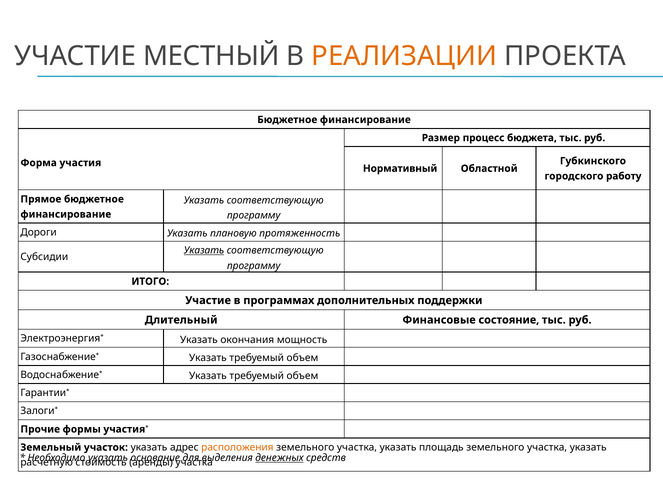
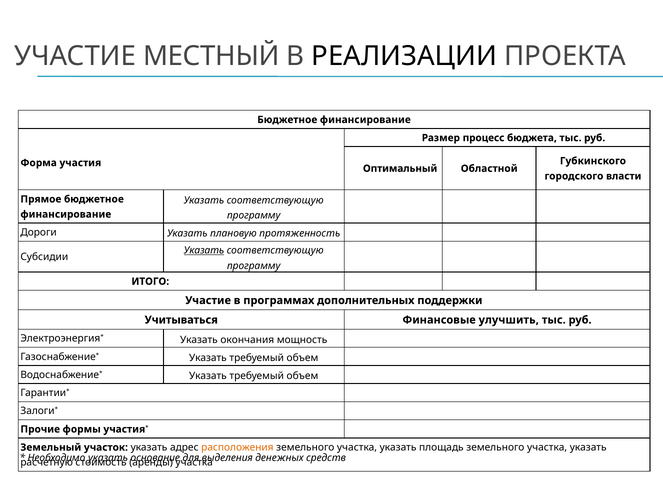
РЕАЛИЗАЦИИ colour: orange -> black
Нормативный: Нормативный -> Оптимальный
работу: работу -> власти
Длительный: Длительный -> Учитываться
состояние: состояние -> улучшить
денежных underline: present -> none
